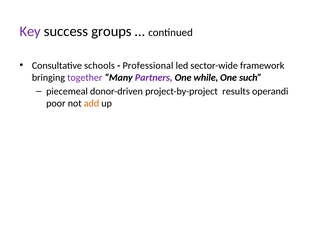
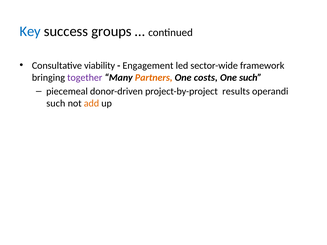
Key colour: purple -> blue
schools: schools -> viability
Professional: Professional -> Engagement
Partners colour: purple -> orange
while: while -> costs
poor at (56, 104): poor -> such
